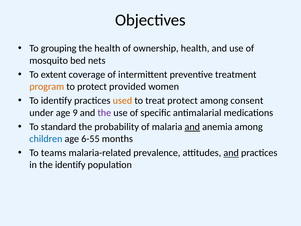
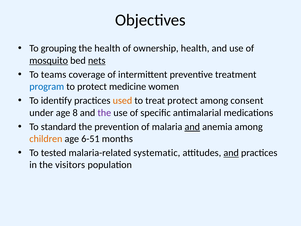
mosquito underline: none -> present
nets underline: none -> present
extent: extent -> teams
program colour: orange -> blue
provided: provided -> medicine
9: 9 -> 8
probability: probability -> prevention
children colour: blue -> orange
6-55: 6-55 -> 6-51
teams: teams -> tested
prevalence: prevalence -> systematic
the identify: identify -> visitors
